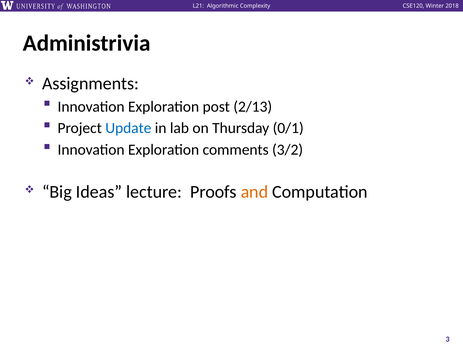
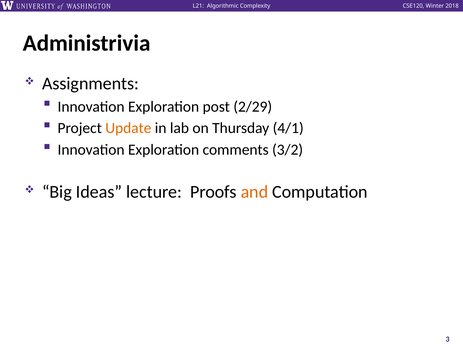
2/13: 2/13 -> 2/29
Update colour: blue -> orange
0/1: 0/1 -> 4/1
